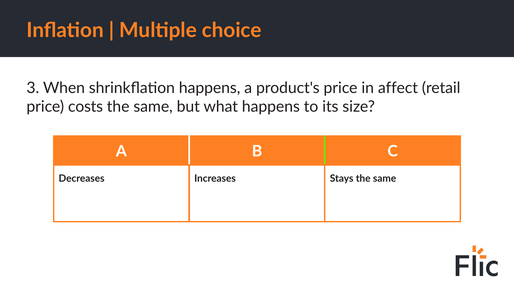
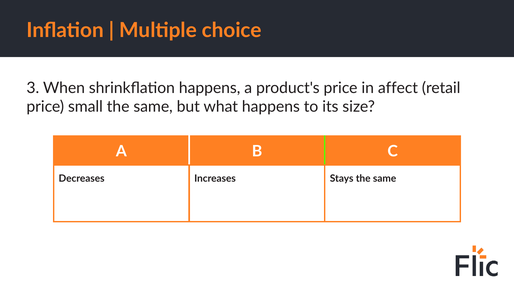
costs: costs -> small
